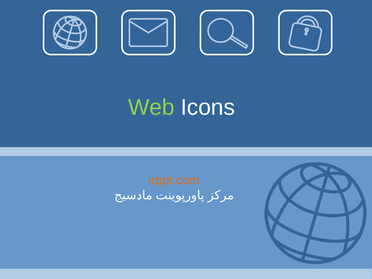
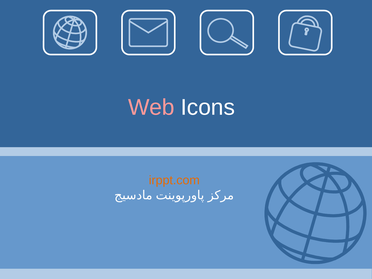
Web colour: light green -> pink
